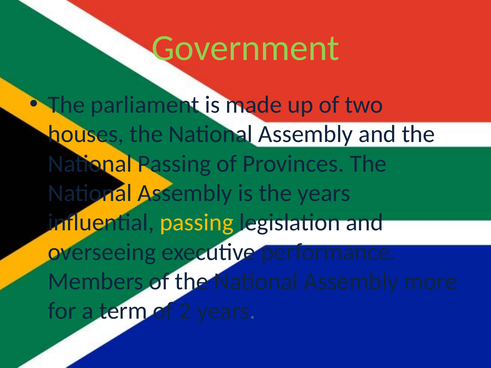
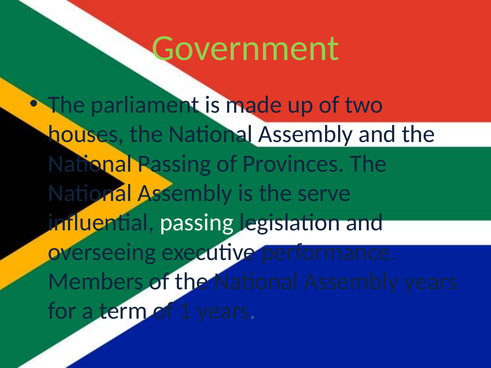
the years: years -> serve
passing at (197, 223) colour: yellow -> white
Assembly more: more -> years
2: 2 -> 1
